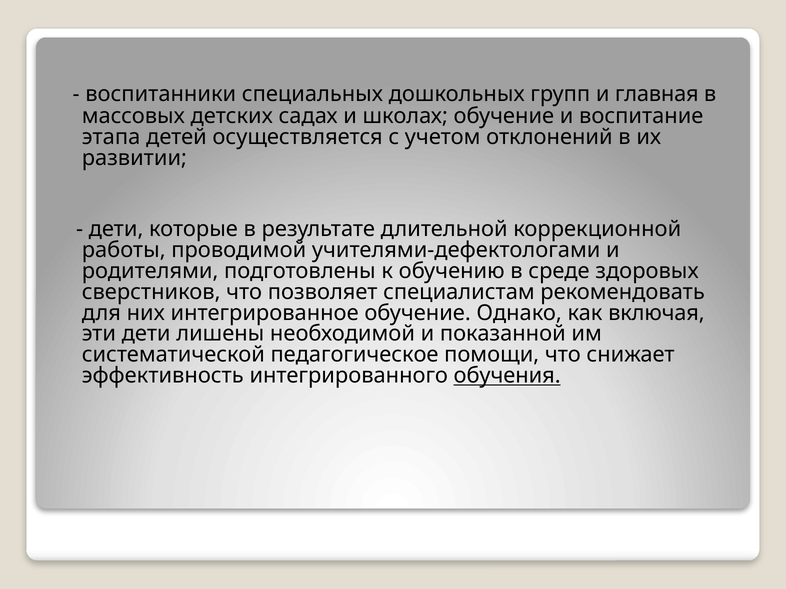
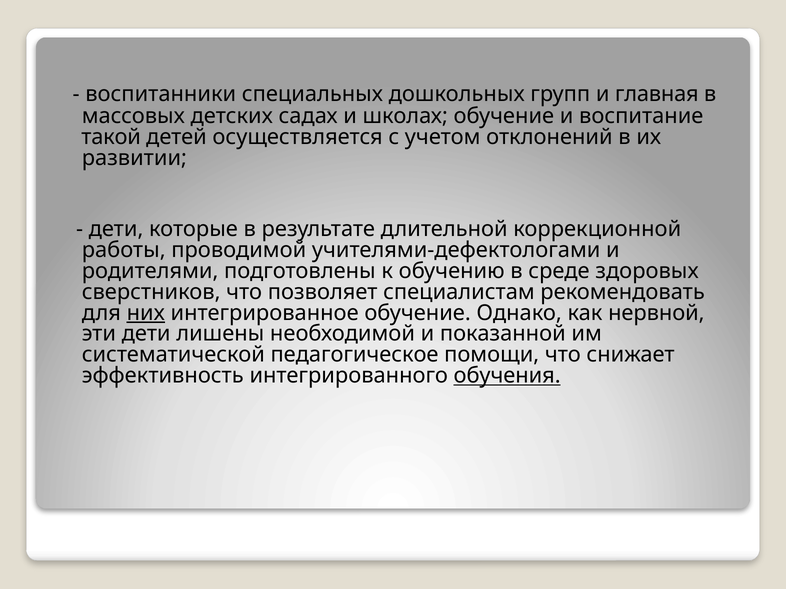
этапа: этапа -> такой
них underline: none -> present
включая: включая -> нервной
